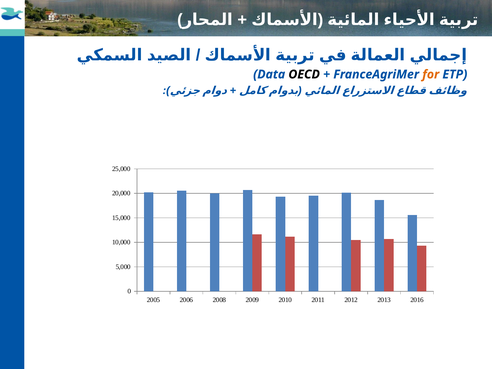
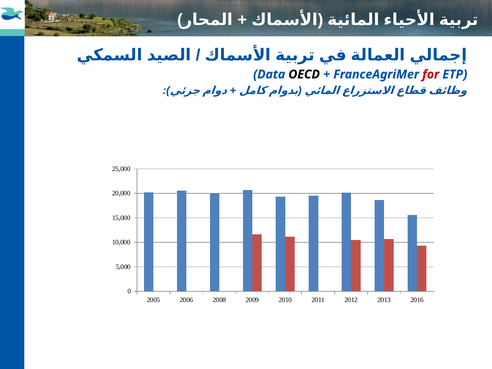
for colour: orange -> red
